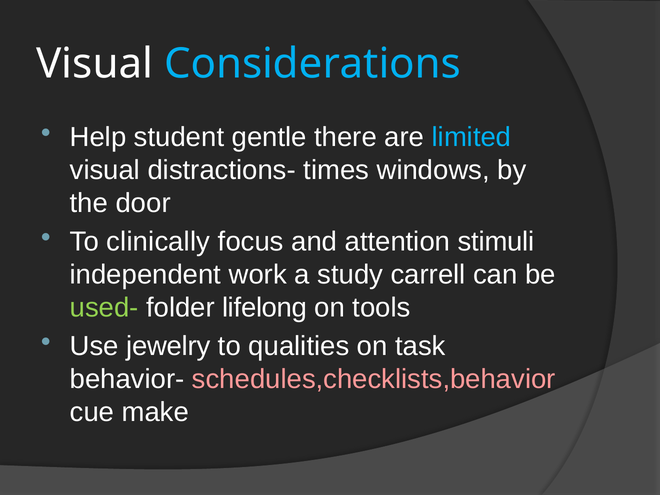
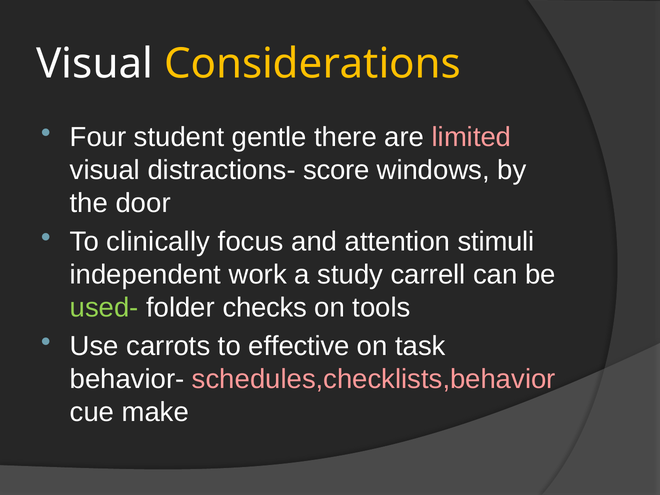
Considerations colour: light blue -> yellow
Help: Help -> Four
limited colour: light blue -> pink
times: times -> score
lifelong: lifelong -> checks
jewelry: jewelry -> carrots
qualities: qualities -> effective
